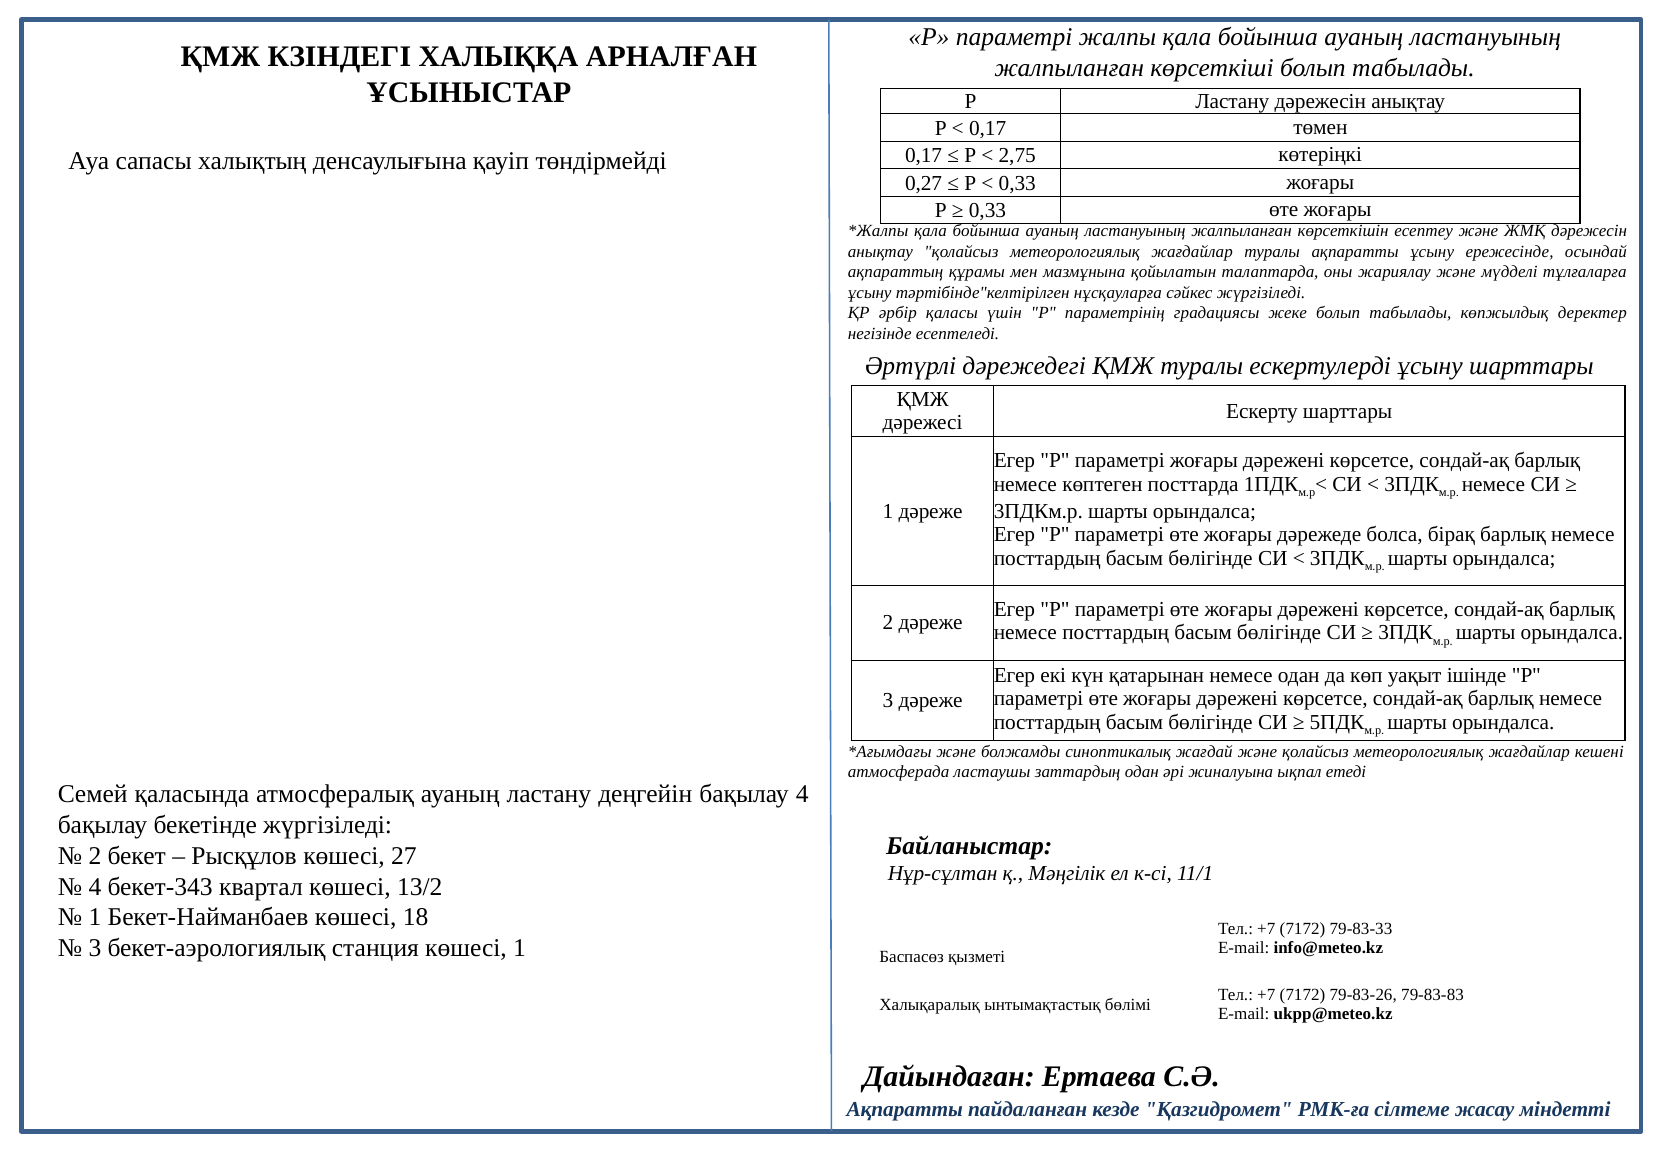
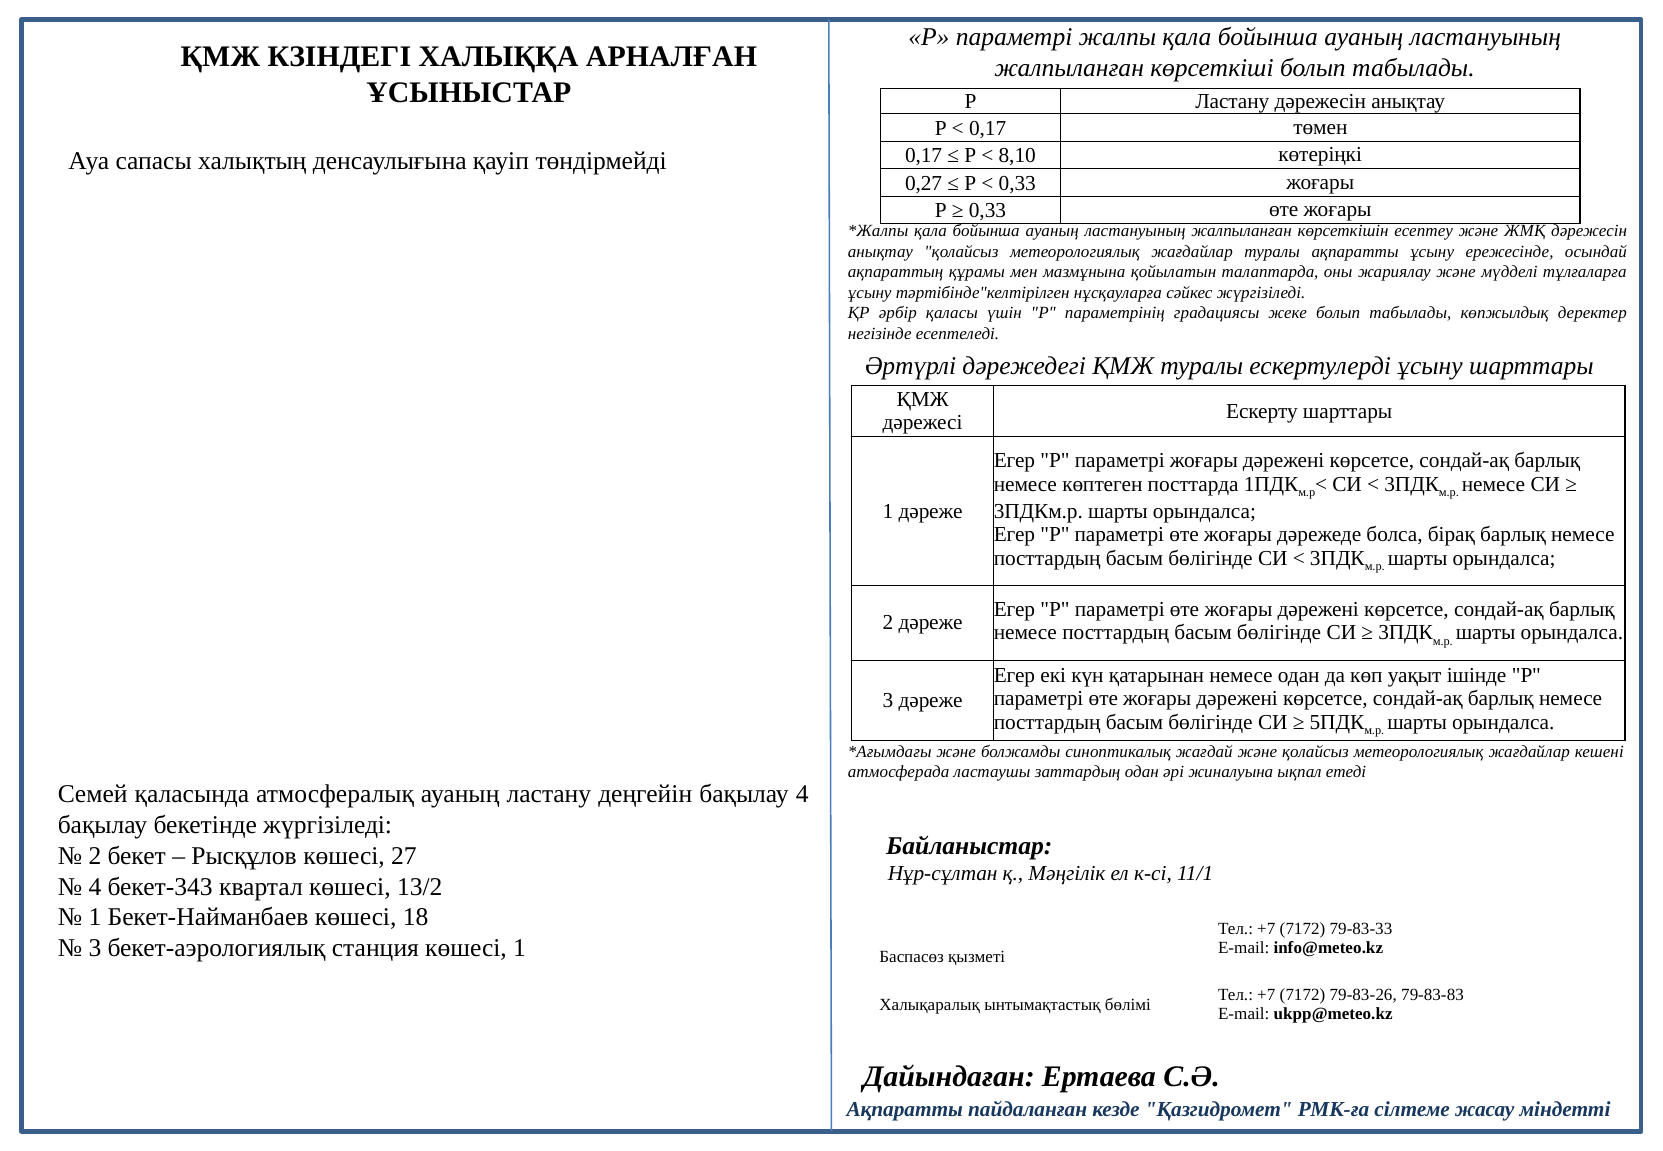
2,75: 2,75 -> 8,10
